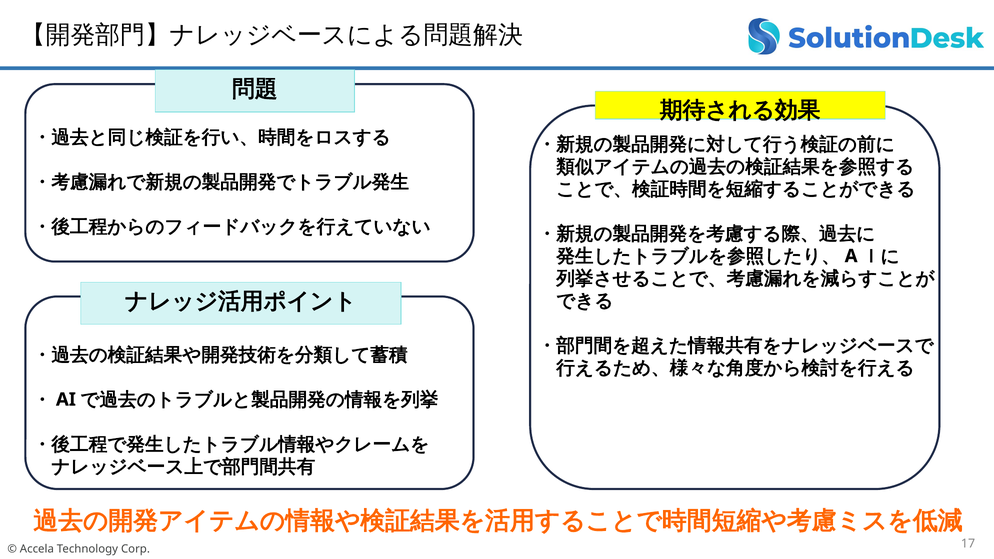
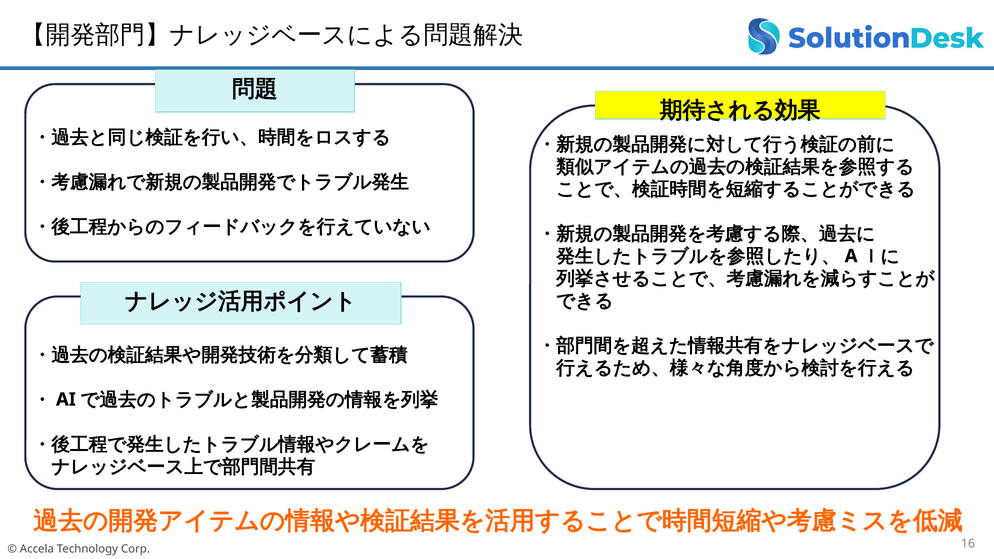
17: 17 -> 16
